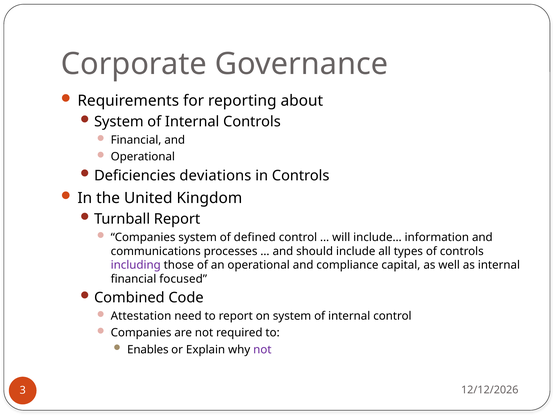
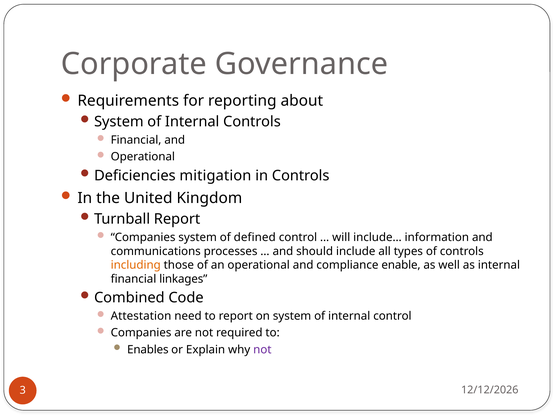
deviations: deviations -> mitigation
including colour: purple -> orange
capital: capital -> enable
focused: focused -> linkages
